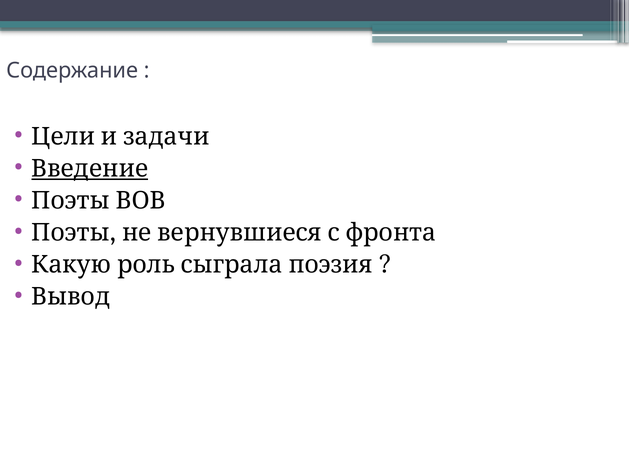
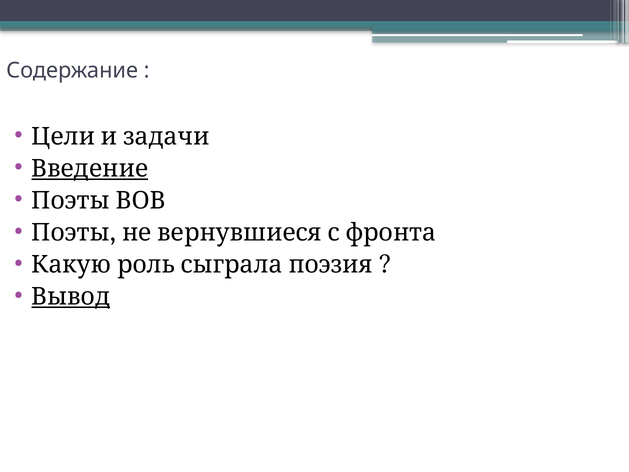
Вывод underline: none -> present
